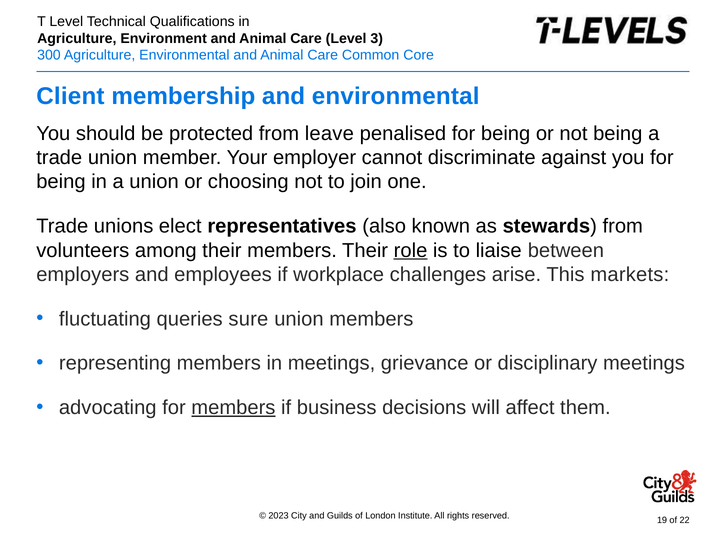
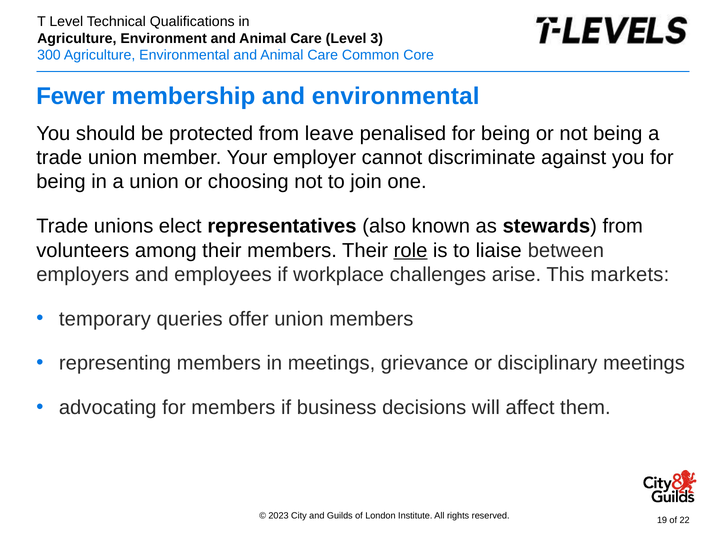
Client: Client -> Fewer
fluctuating: fluctuating -> temporary
sure: sure -> offer
members at (233, 408) underline: present -> none
